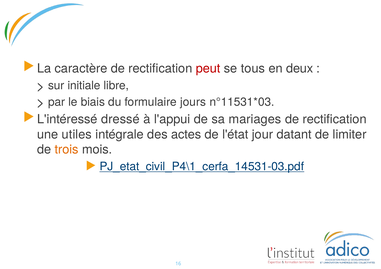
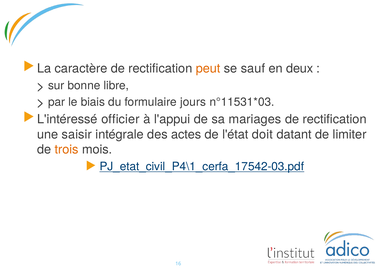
peut colour: red -> orange
tous: tous -> sauf
initiale: initiale -> bonne
dressé: dressé -> officier
utiles: utiles -> saisir
jour: jour -> doit
PJ_etat_civil_P4\1_cerfa_14531-03.pdf: PJ_etat_civil_P4\1_cerfa_14531-03.pdf -> PJ_etat_civil_P4\1_cerfa_17542-03.pdf
